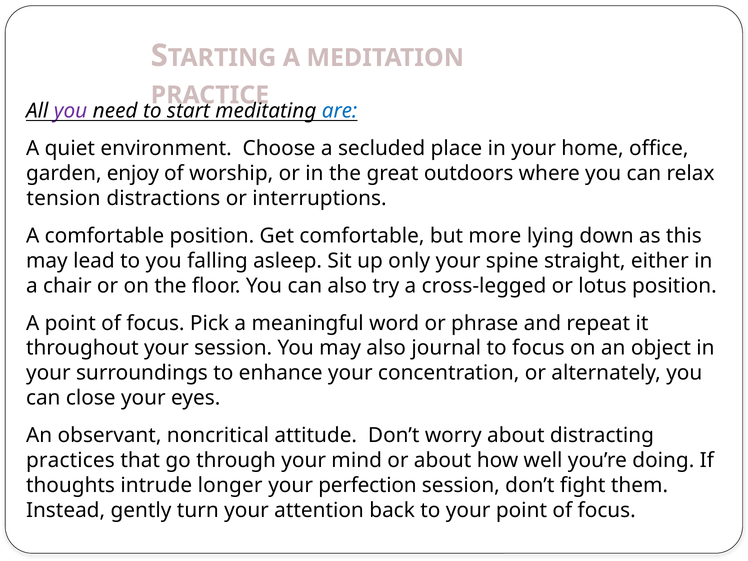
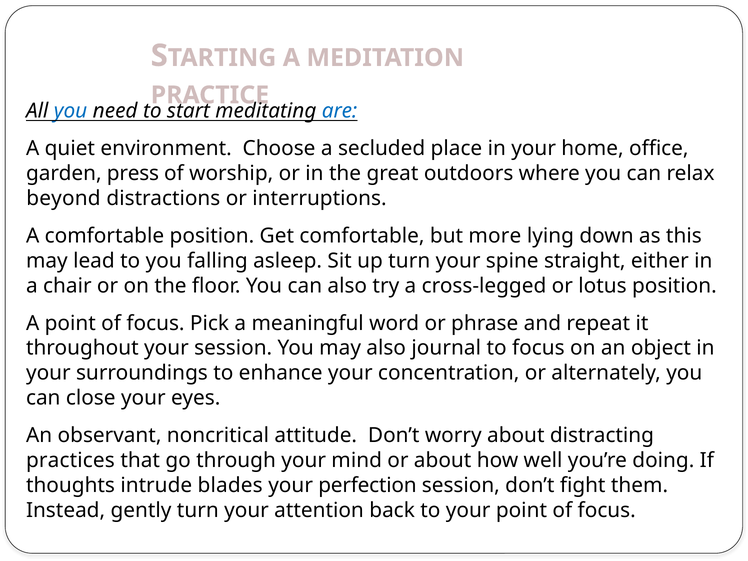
you at (71, 111) colour: purple -> blue
enjoy: enjoy -> press
tension: tension -> beyond
up only: only -> turn
longer: longer -> blades
